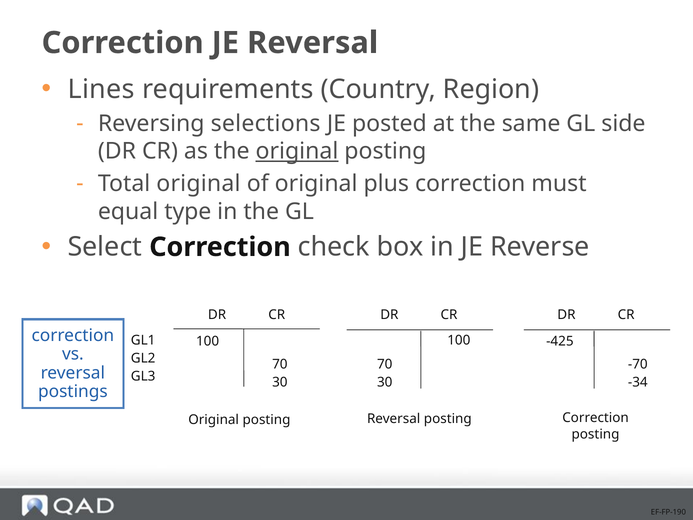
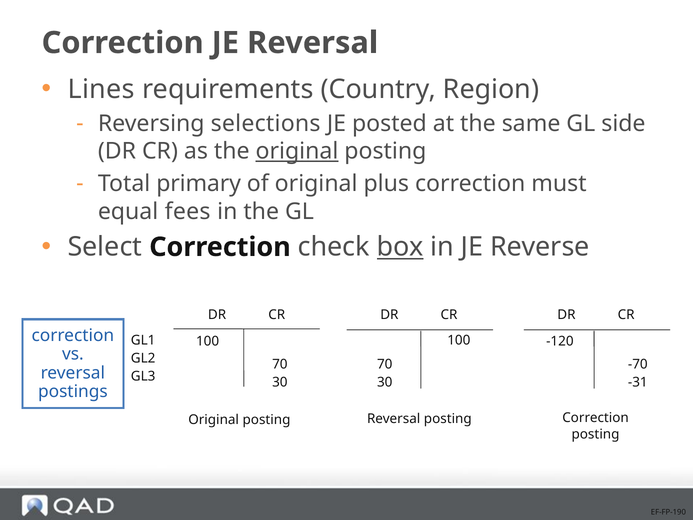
Total original: original -> primary
type: type -> fees
box underline: none -> present
-425: -425 -> -120
-34: -34 -> -31
